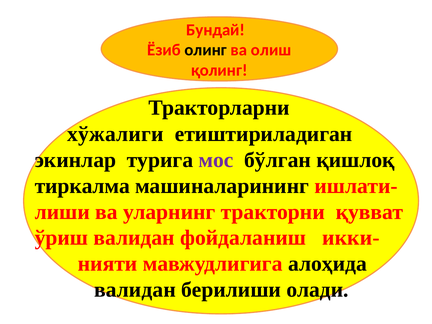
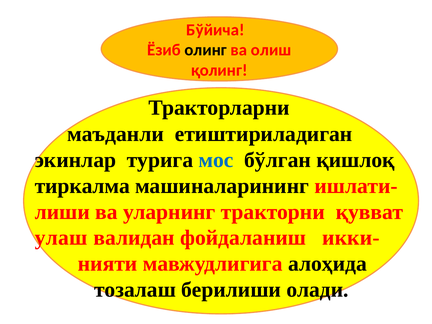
Бундай: Бундай -> Бўйича
хўжалиги: хўжалиги -> маъданли
мос colour: purple -> blue
ўриш: ўриш -> улаш
валидан at (135, 290): валидан -> тозалаш
